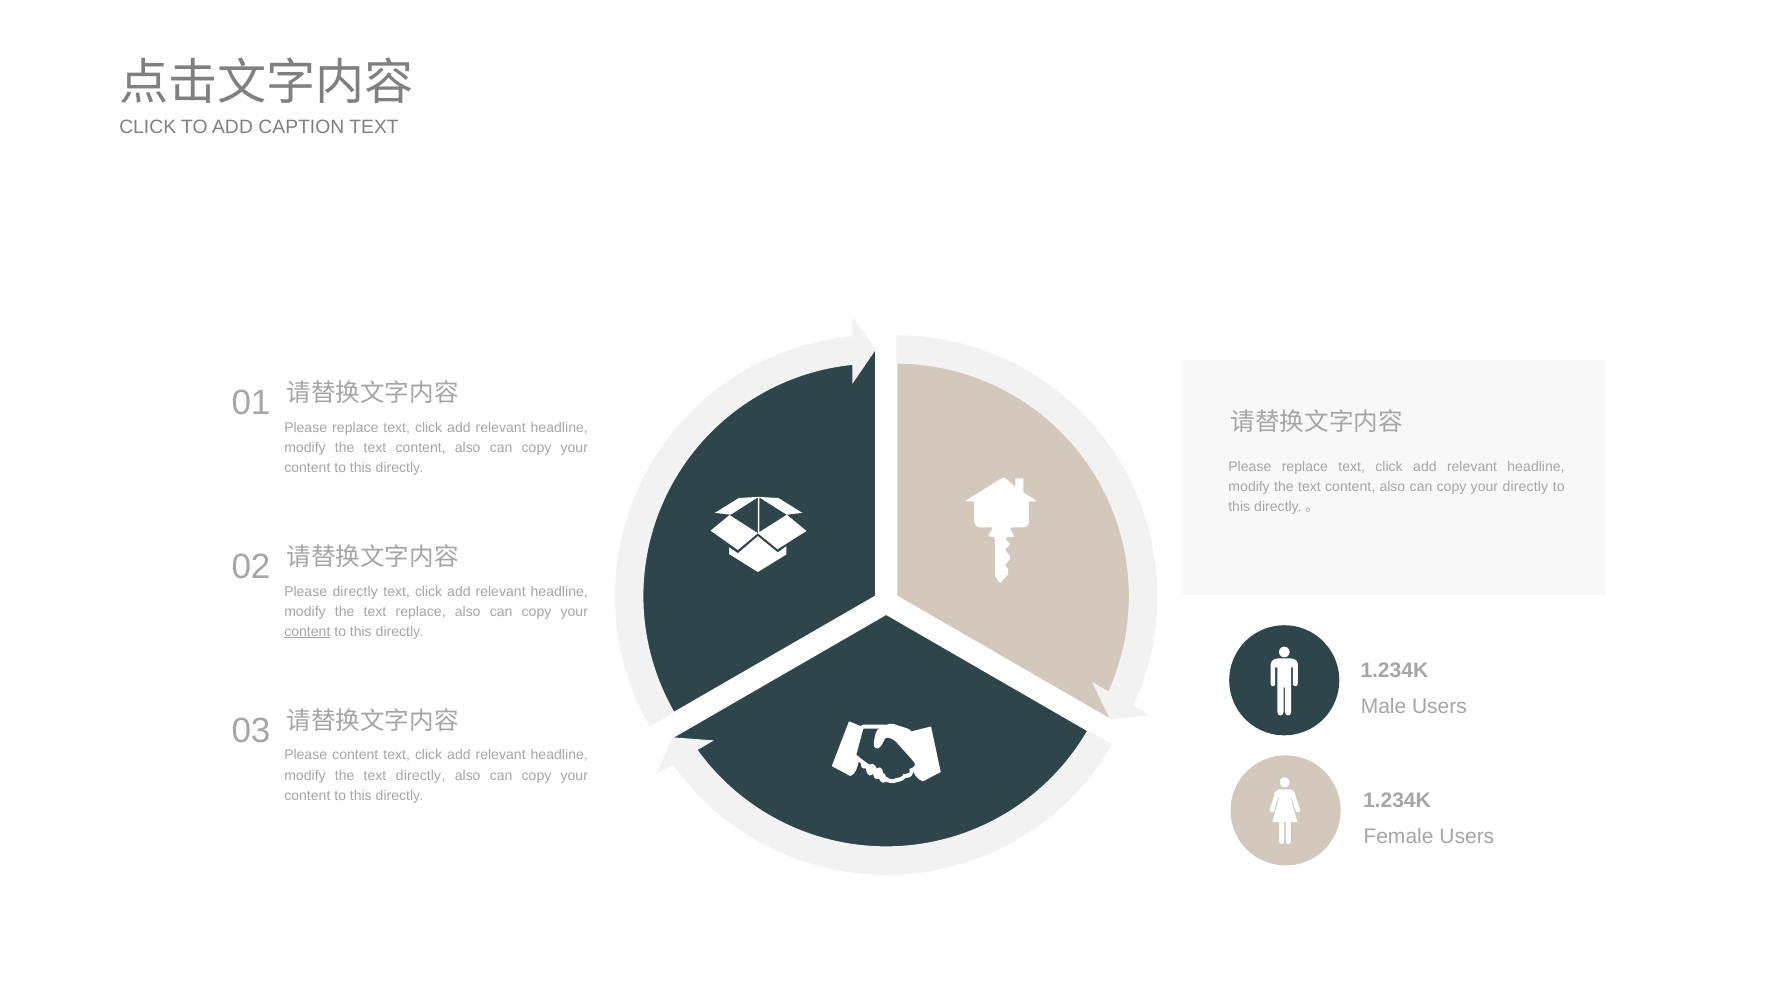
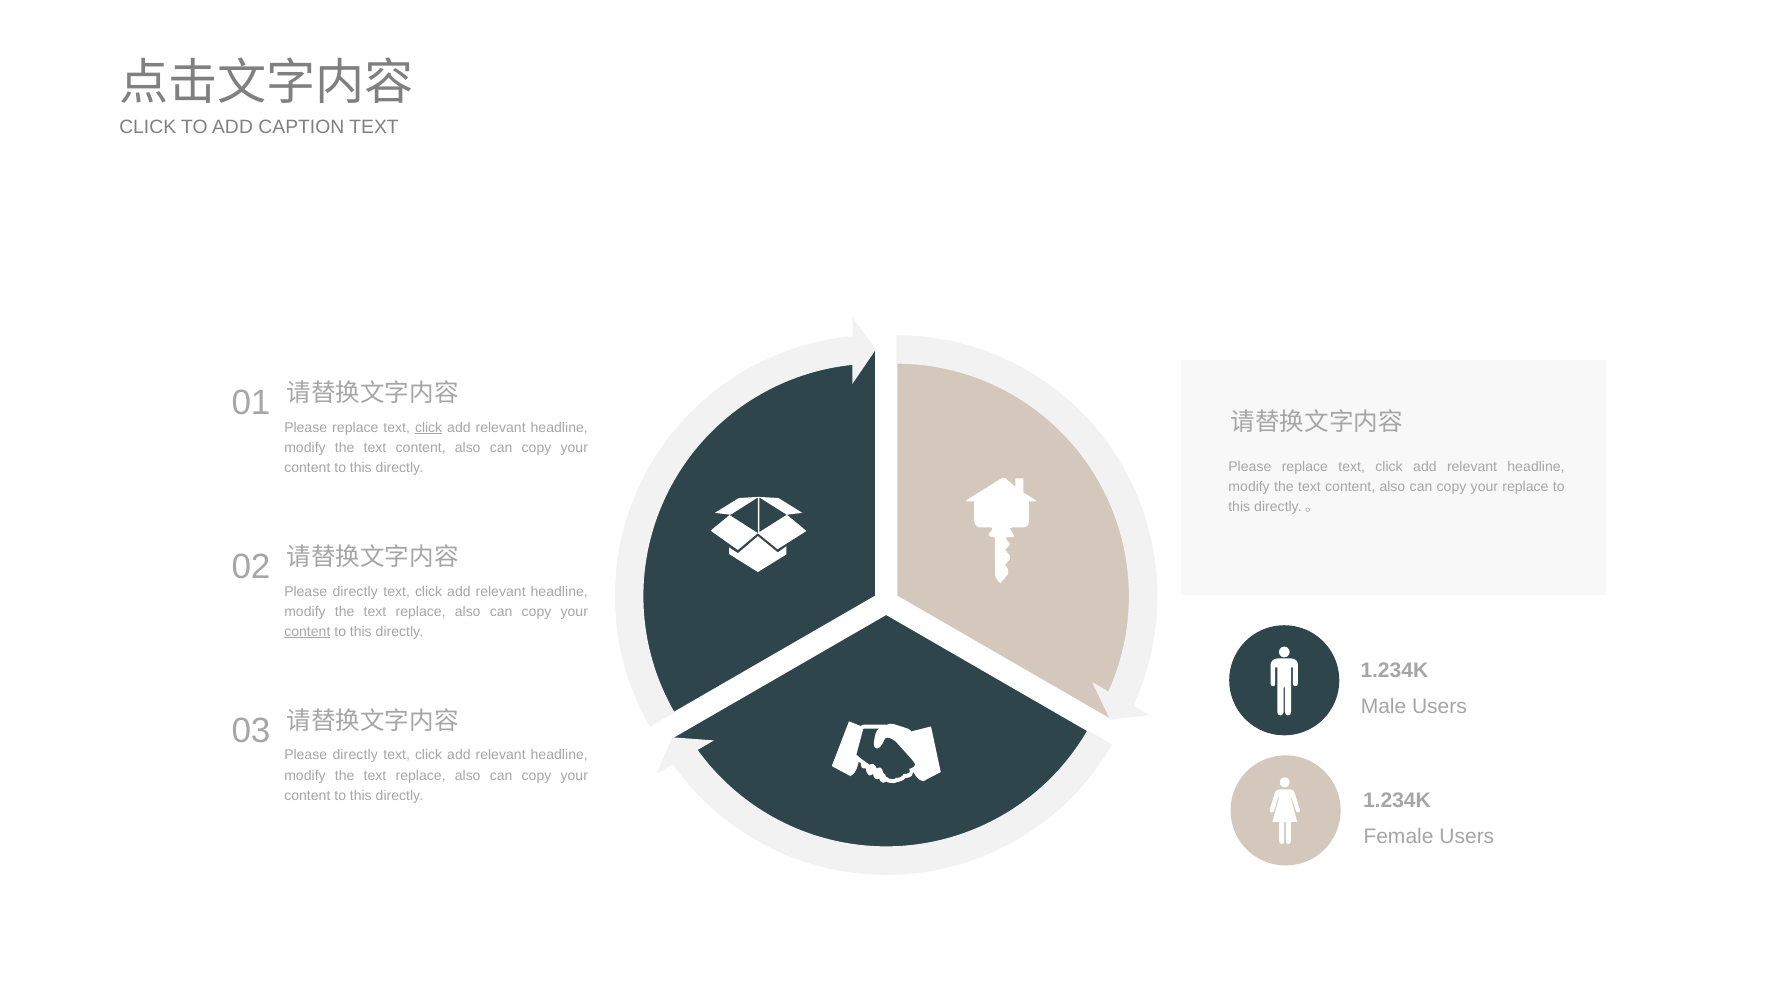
click at (429, 428) underline: none -> present
your directly: directly -> replace
content at (355, 755): content -> directly
directly at (421, 775): directly -> replace
